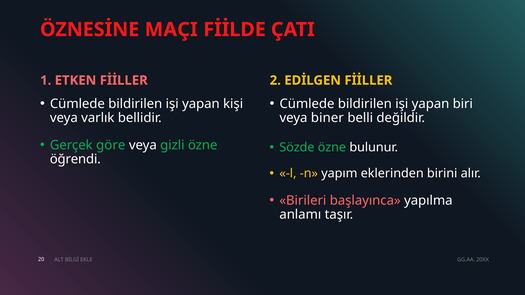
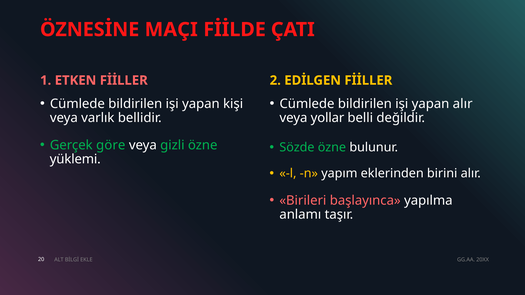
yapan biri: biri -> alır
biner: biner -> yollar
öğrendi: öğrendi -> yüklemi
